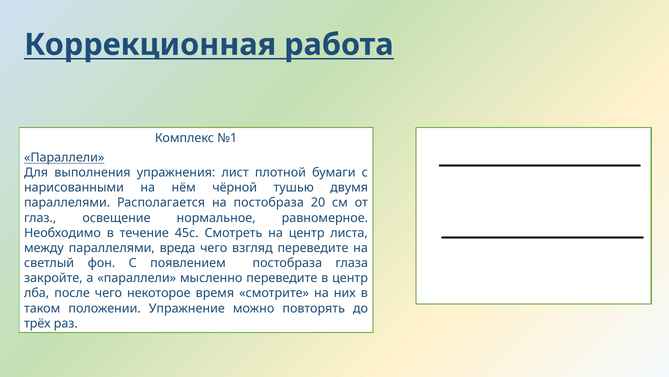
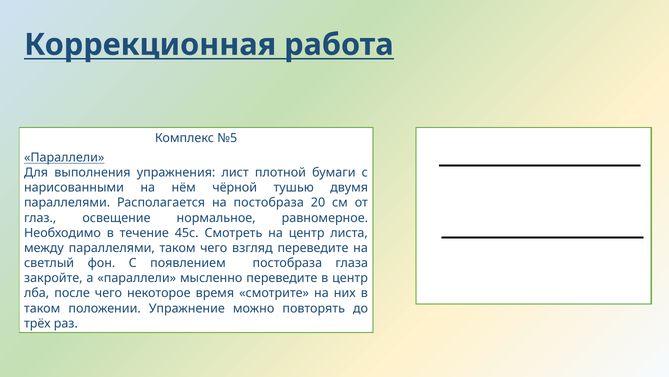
№1: №1 -> №5
параллелями вреда: вреда -> таком
